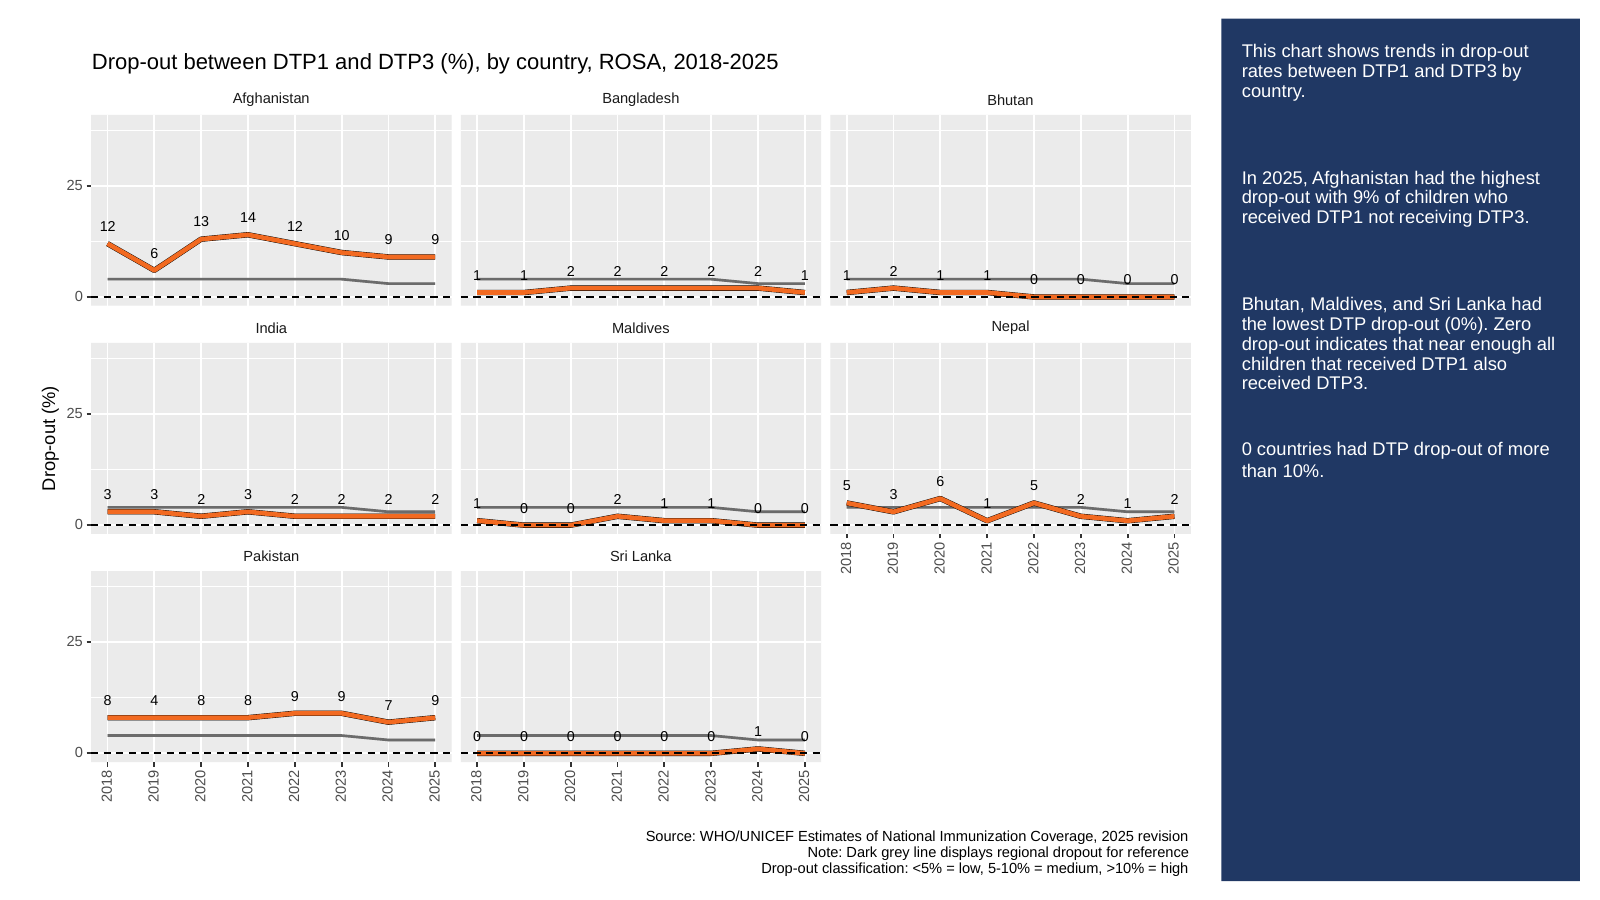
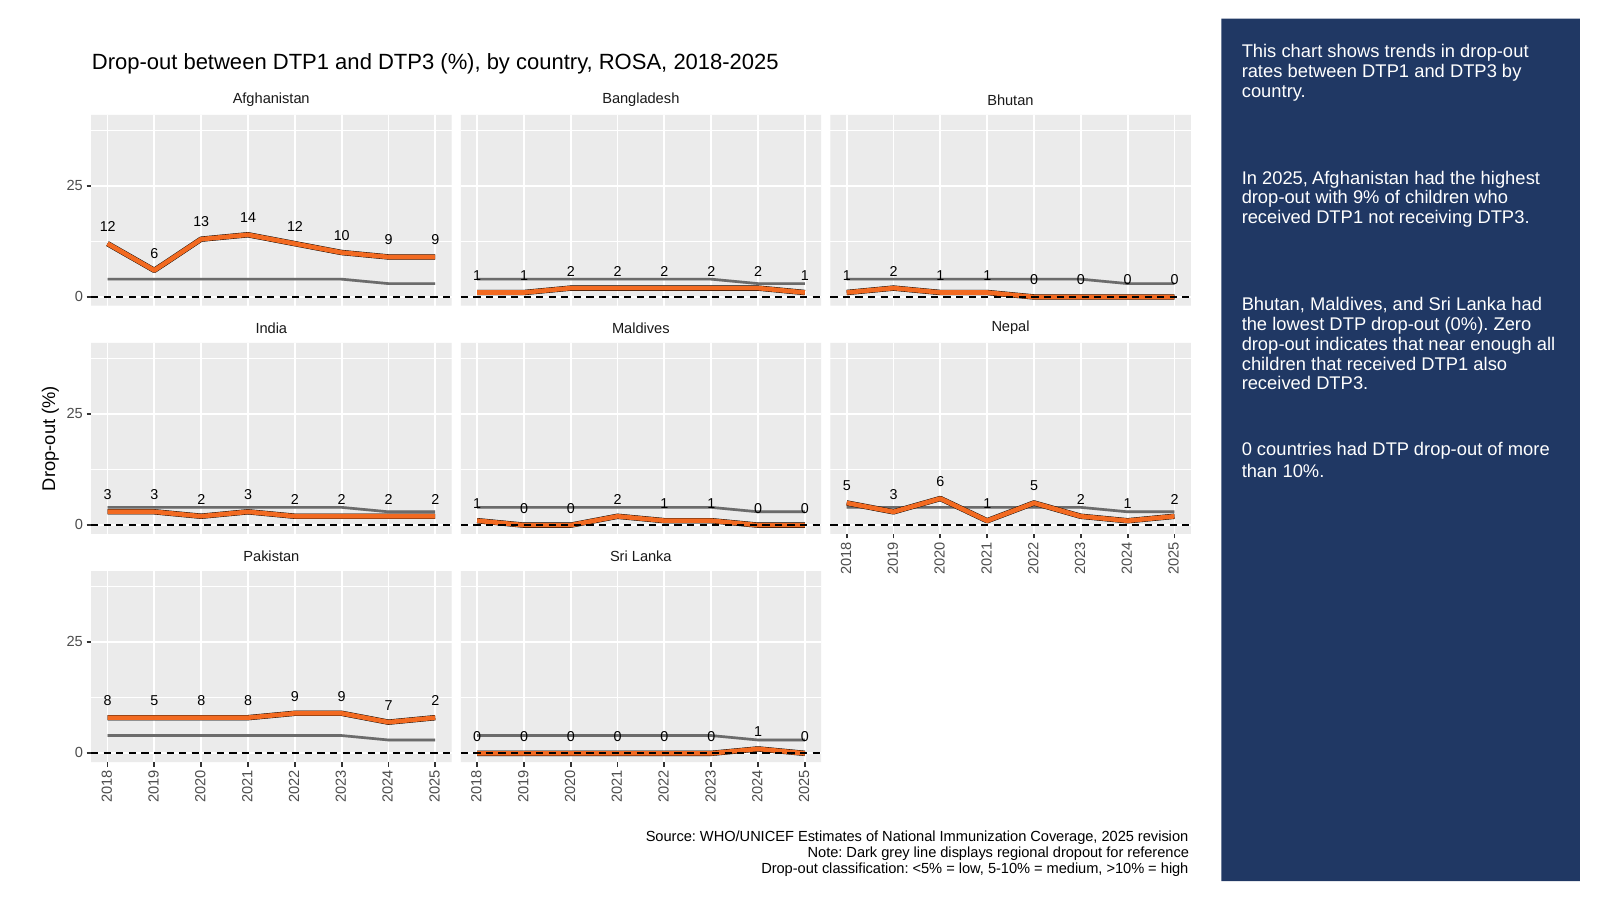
8 4: 4 -> 5
7 9: 9 -> 2
